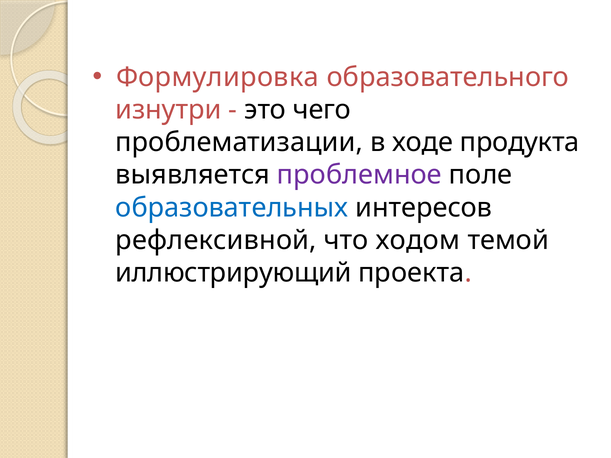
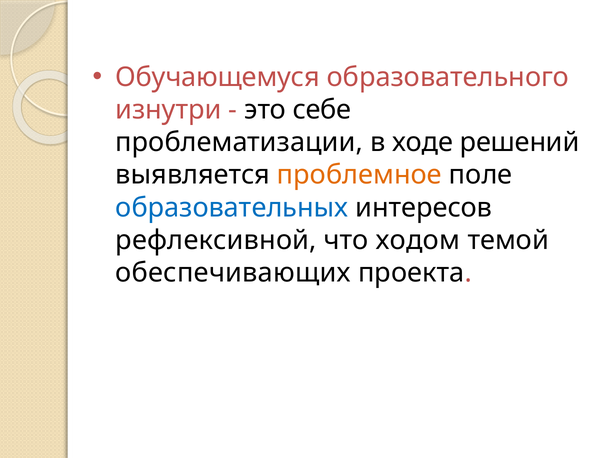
Формулировка: Формулировка -> Обучающемуся
чего: чего -> себе
продукта: продукта -> решений
проблемное colour: purple -> orange
иллюстрирующий: иллюстрирующий -> обеспечивающих
